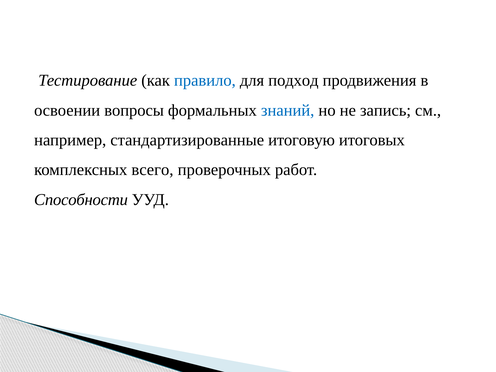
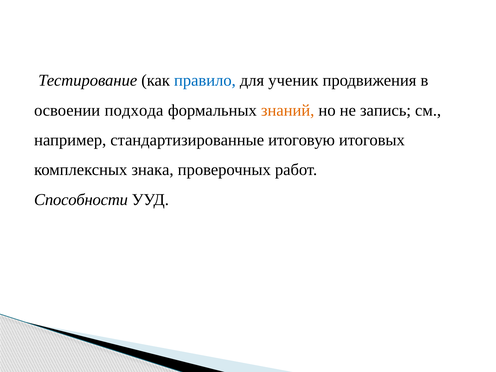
подход: подход -> ученик
вопросы: вопросы -> подхода
знаний colour: blue -> orange
всего: всего -> знака
